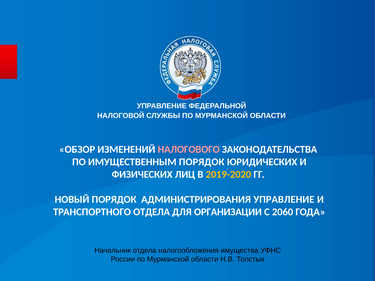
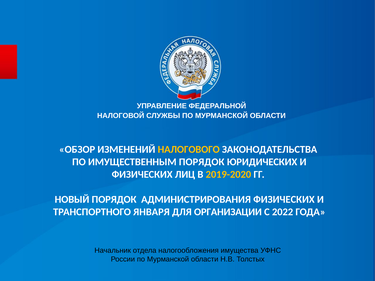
НАЛОГОВОГО colour: pink -> yellow
АДМИНИСТРИРОВАНИЯ УПРАВЛЕНИЕ: УПРАВЛЕНИЕ -> ФИЗИЧЕСКИХ
ТРАНСПОРТНОГО ОТДЕЛА: ОТДЕЛА -> ЯНВАРЯ
2060: 2060 -> 2022
